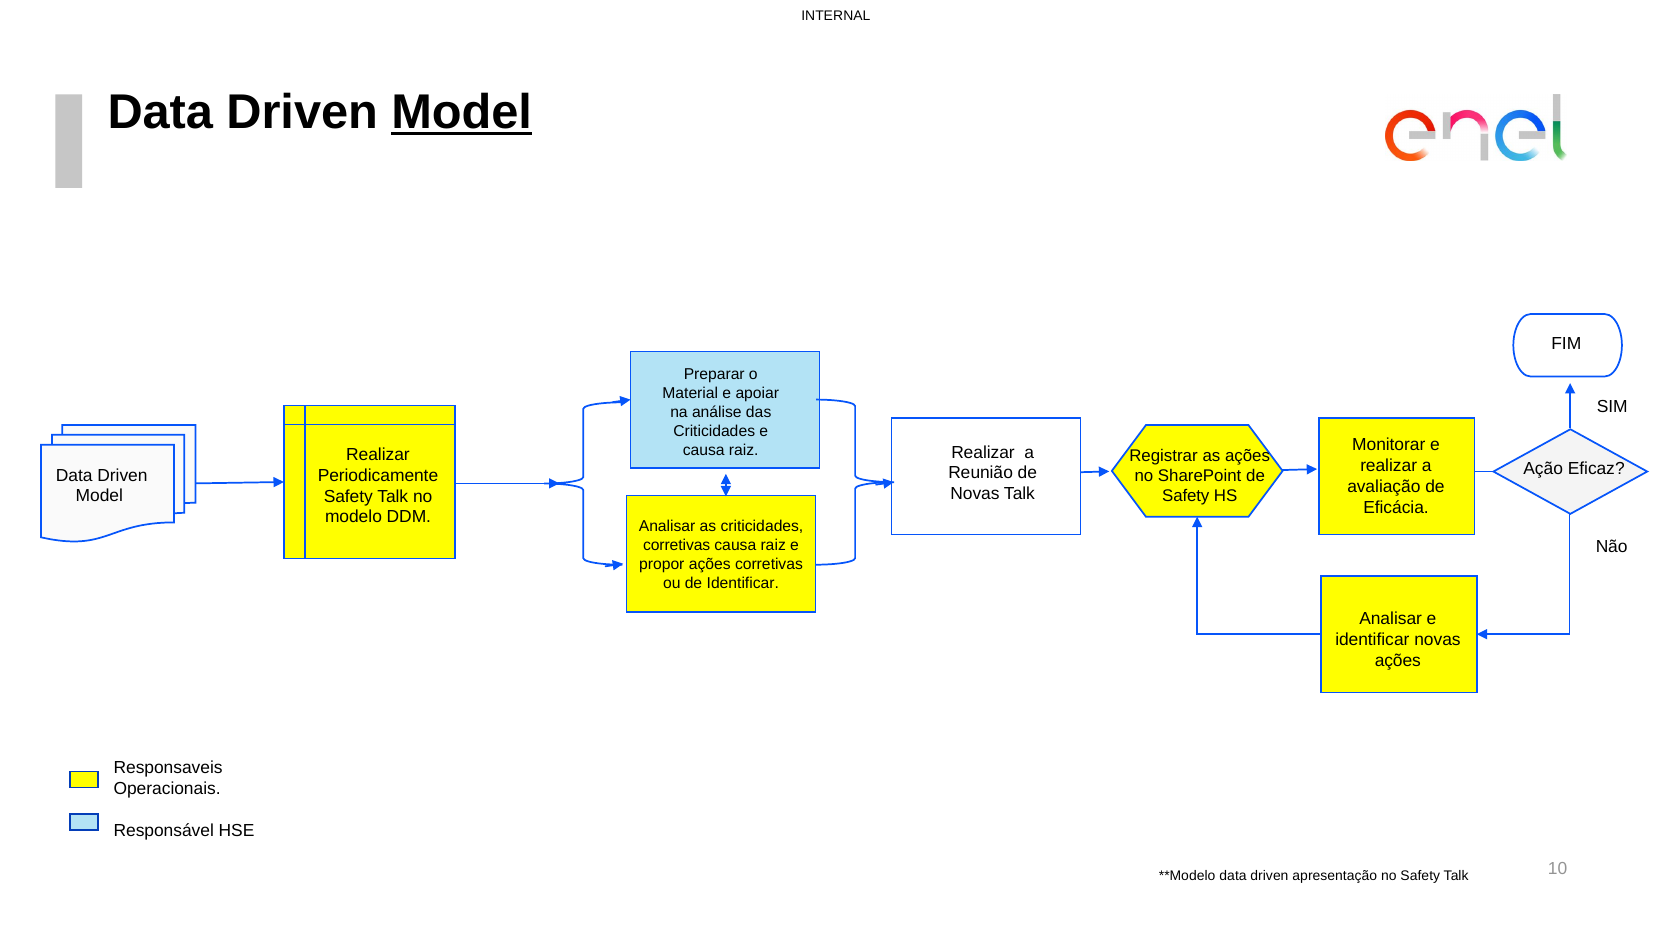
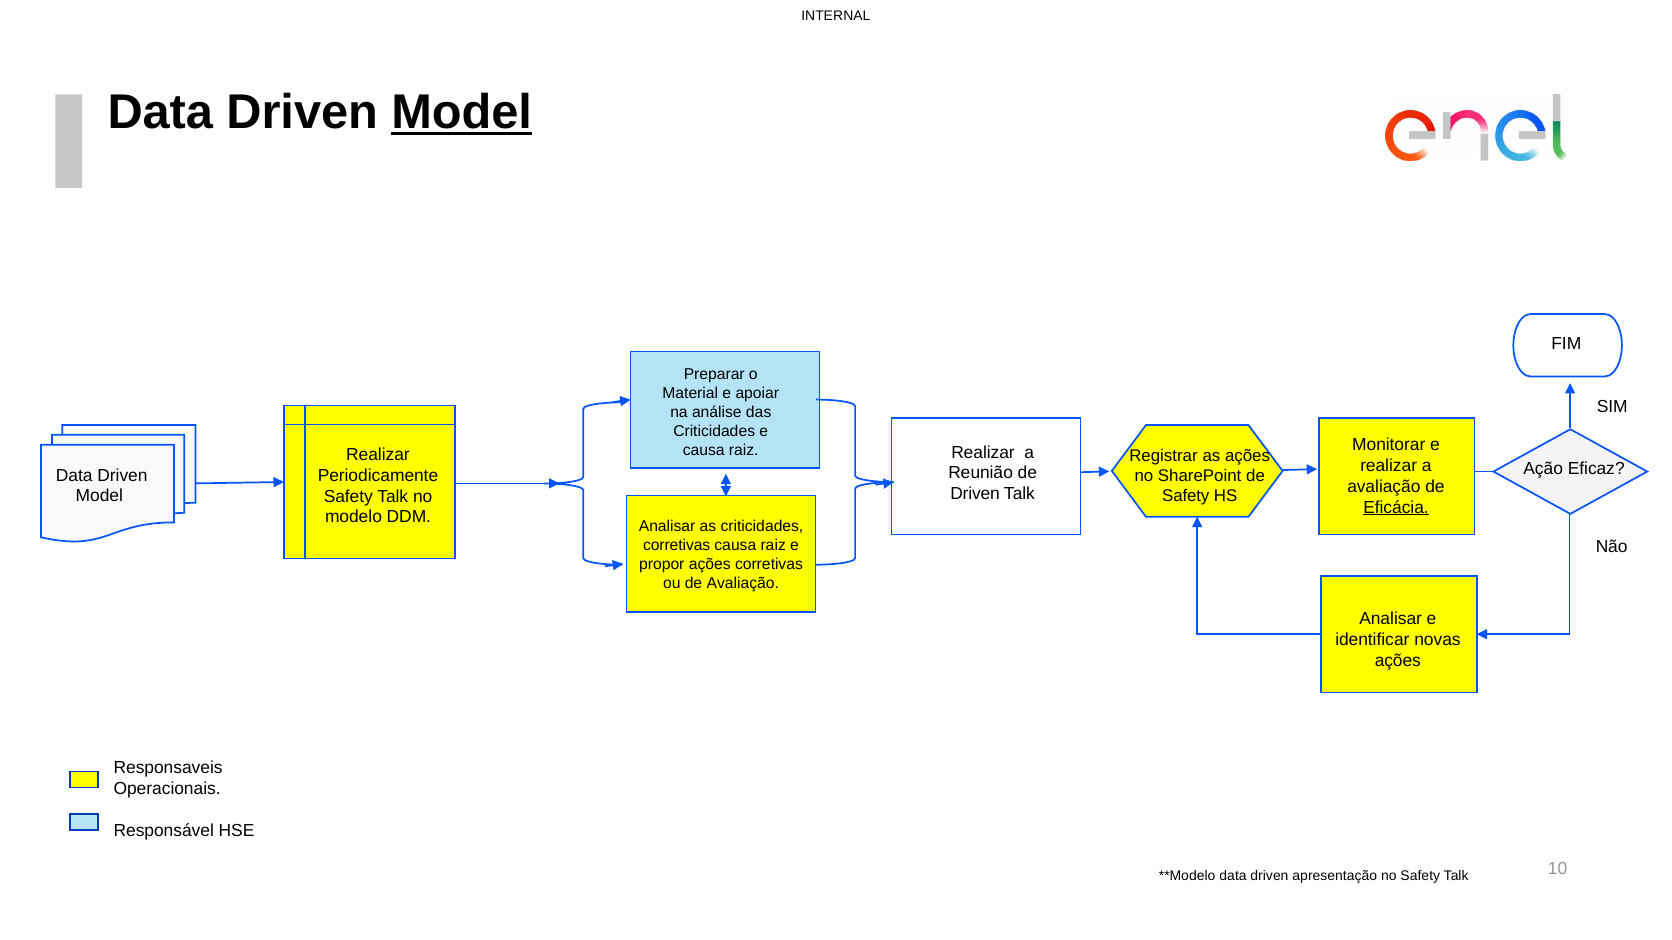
Novas at (975, 494): Novas -> Driven
Eficácia underline: none -> present
de Identificar: Identificar -> Avaliação
